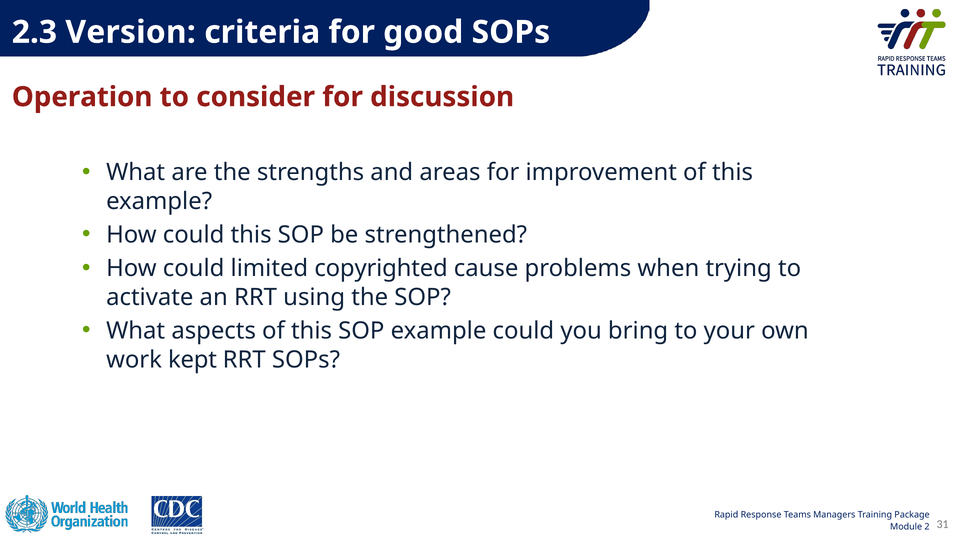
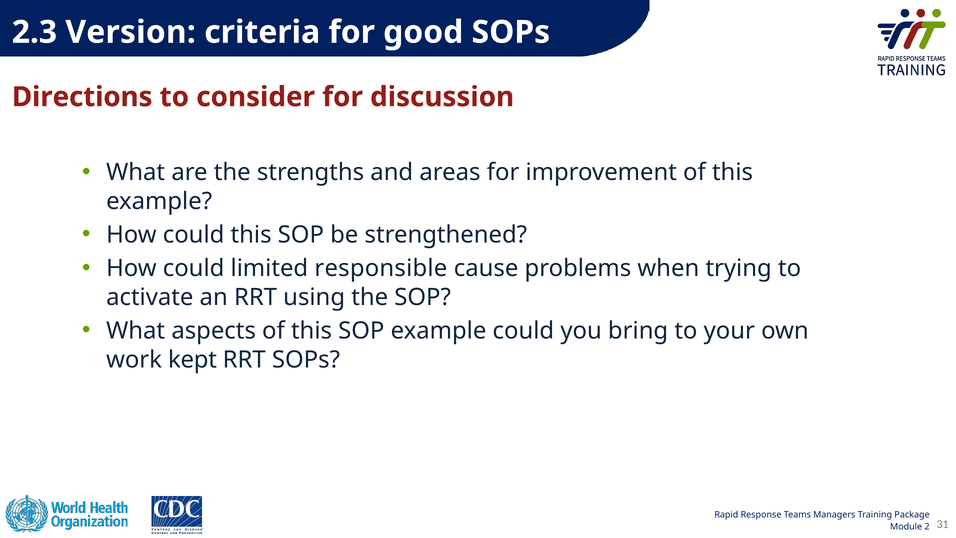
Operation: Operation -> Directions
copyrighted: copyrighted -> responsible
